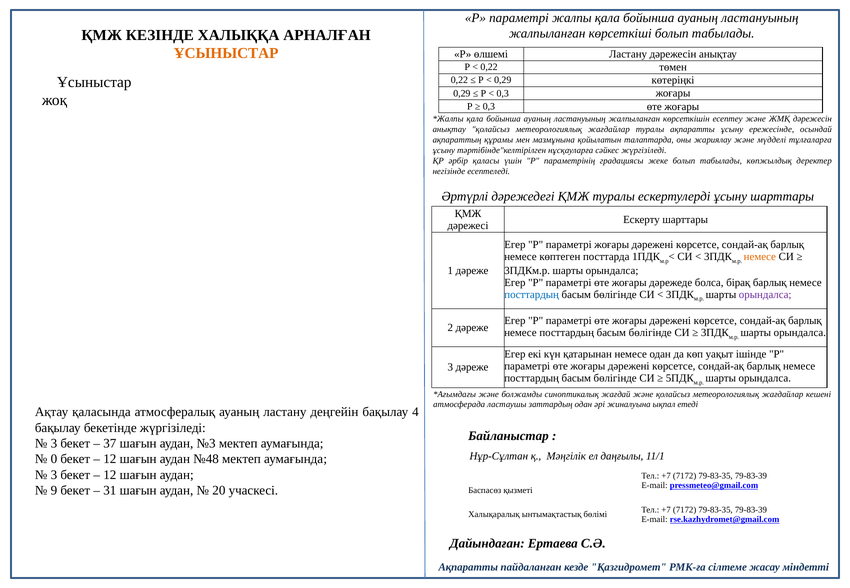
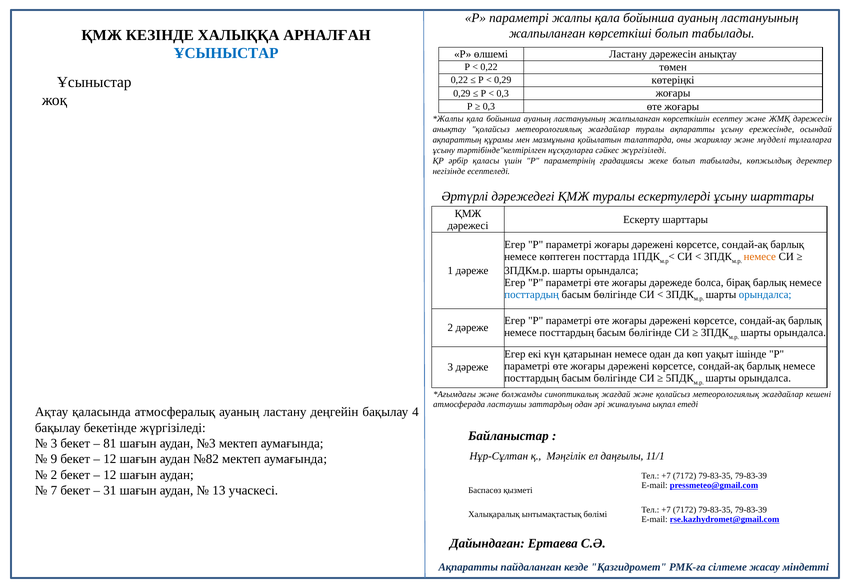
ҰСЫНЫСТАР at (226, 54) colour: orange -> blue
орындалса at (765, 295) colour: purple -> blue
37: 37 -> 81
0: 0 -> 9
№48: №48 -> №82
3 at (54, 475): 3 -> 2
9: 9 -> 7
20: 20 -> 13
